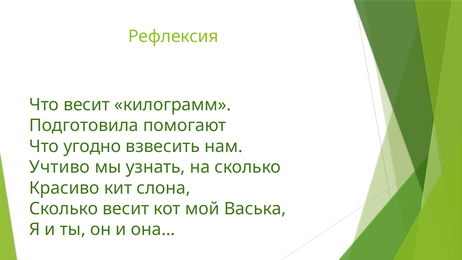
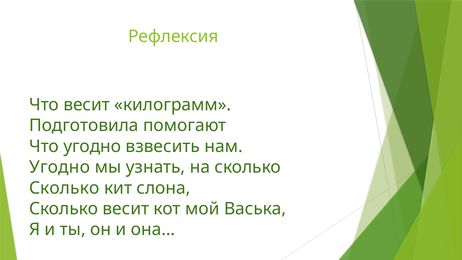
Учтиво at (60, 167): Учтиво -> Угодно
Красиво at (64, 188): Красиво -> Сколько
